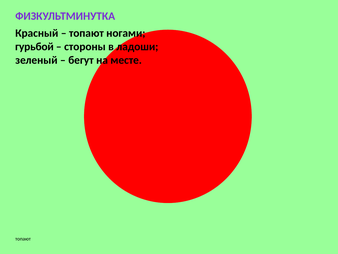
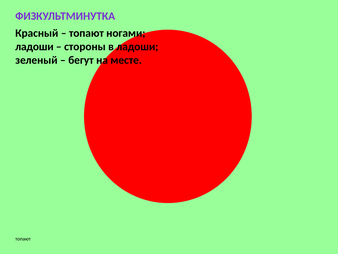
гурьбой at (34, 47): гурьбой -> ладоши
